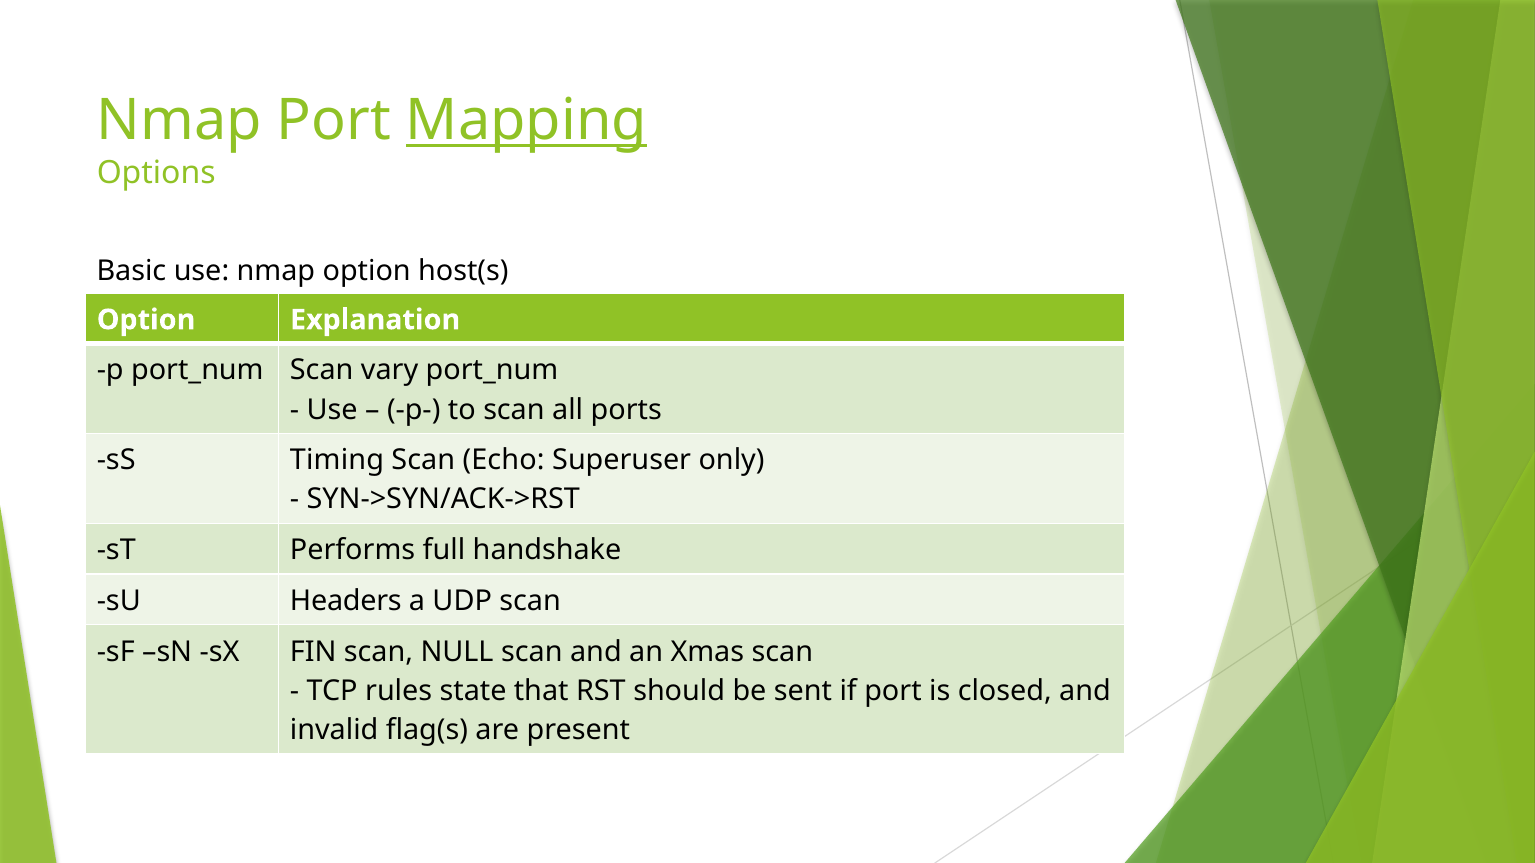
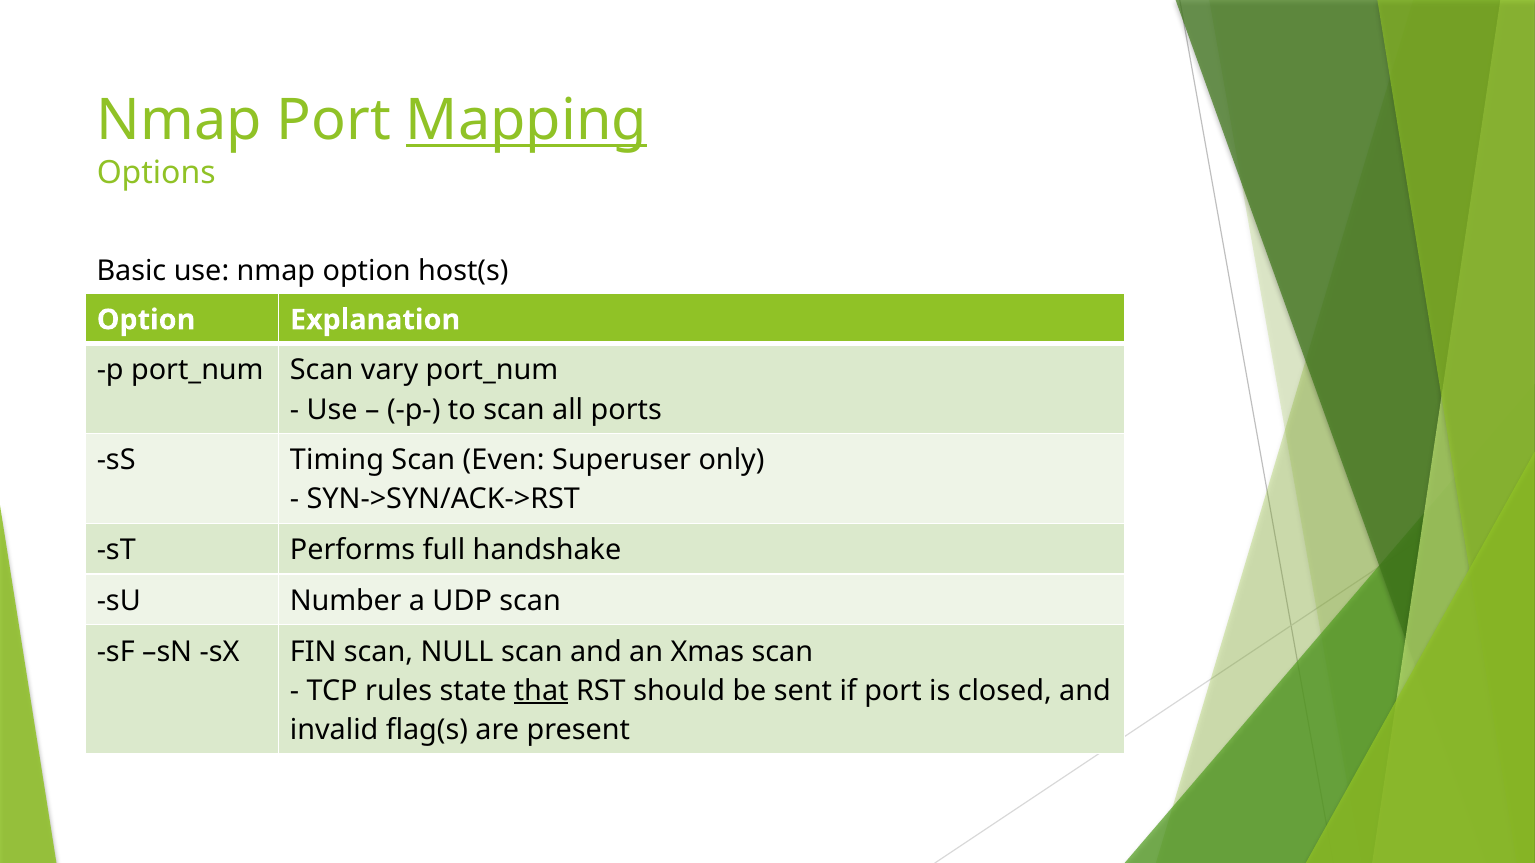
Echo: Echo -> Even
Headers: Headers -> Number
that underline: none -> present
